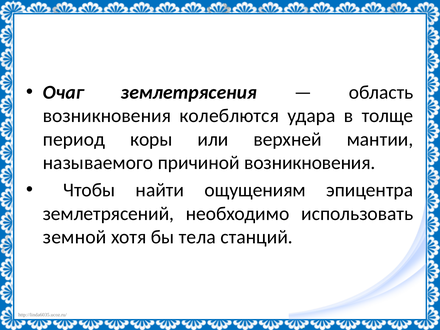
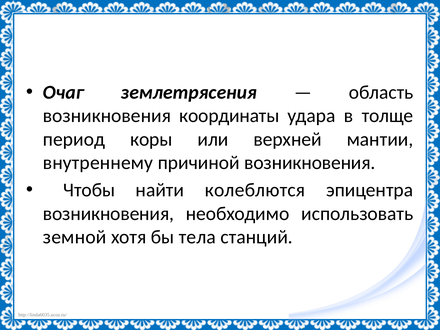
колеблются: колеблются -> координаты
называемого: называемого -> внутреннему
ощущениям: ощущениям -> колеблются
землетрясений at (108, 214): землетрясений -> возникновения
